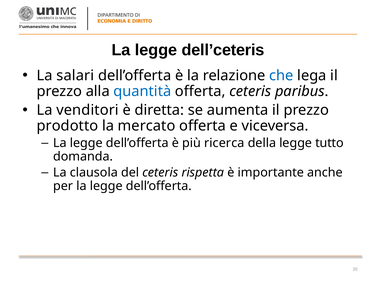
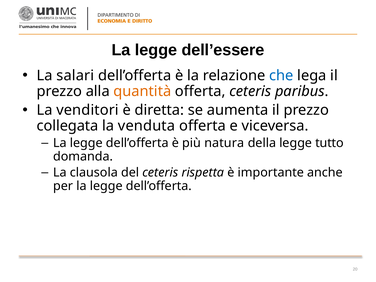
dell’ceteris: dell’ceteris -> dell’essere
quantità colour: blue -> orange
prodotto: prodotto -> collegata
mercato: mercato -> venduta
ricerca: ricerca -> natura
